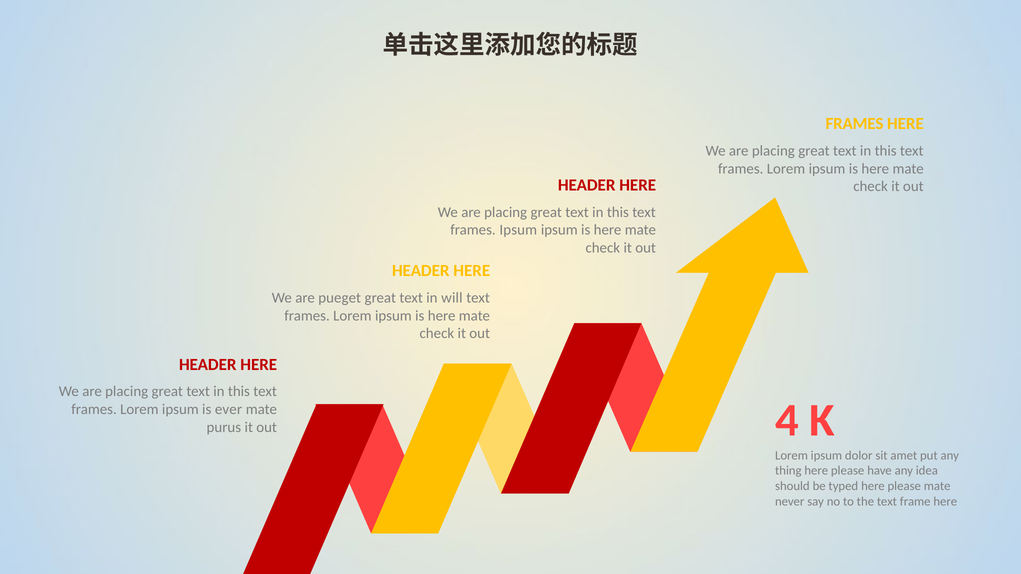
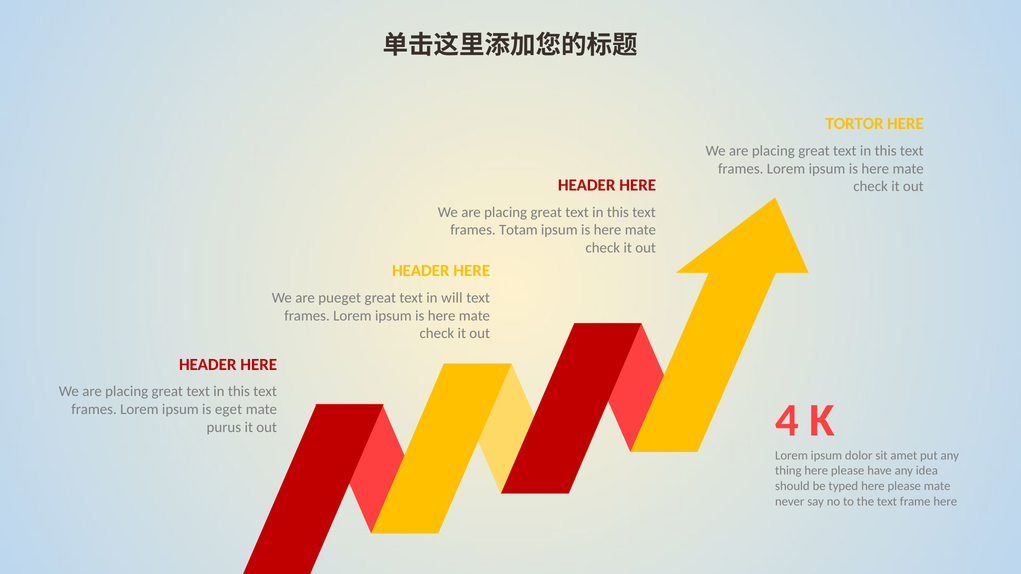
FRAMES at (855, 124): FRAMES -> TORTOR
frames Ipsum: Ipsum -> Totam
ever: ever -> eget
